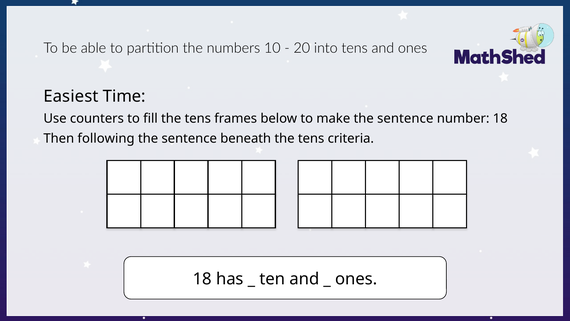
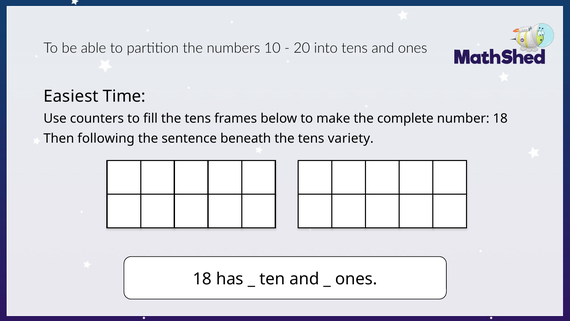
make the sentence: sentence -> complete
criteria: criteria -> variety
